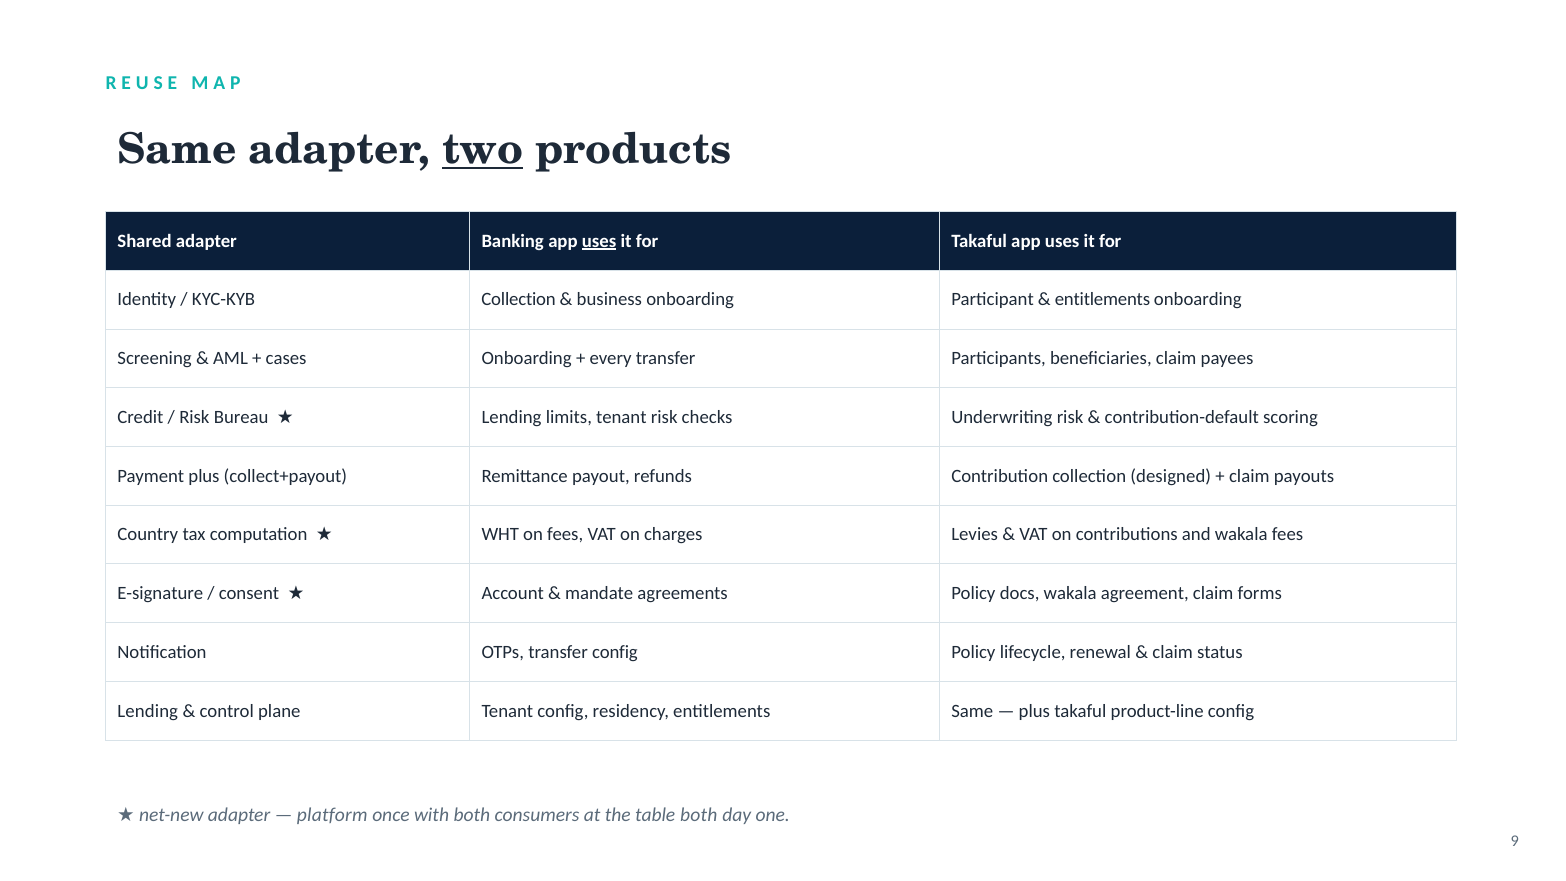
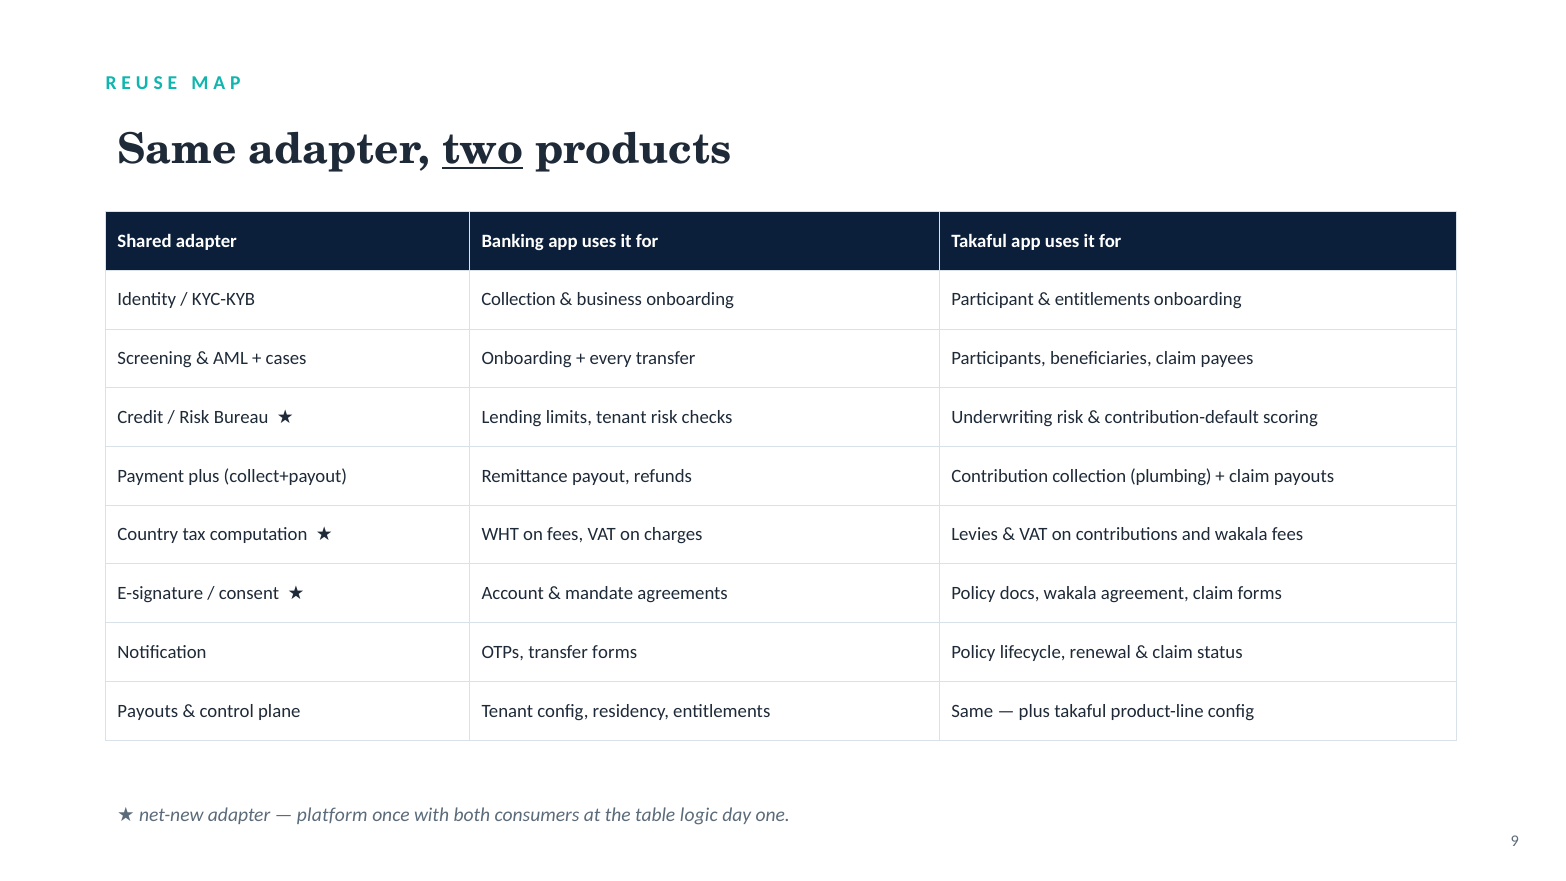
uses at (599, 241) underline: present -> none
designed: designed -> plumbing
transfer config: config -> forms
Lending at (148, 711): Lending -> Payouts
table both: both -> logic
